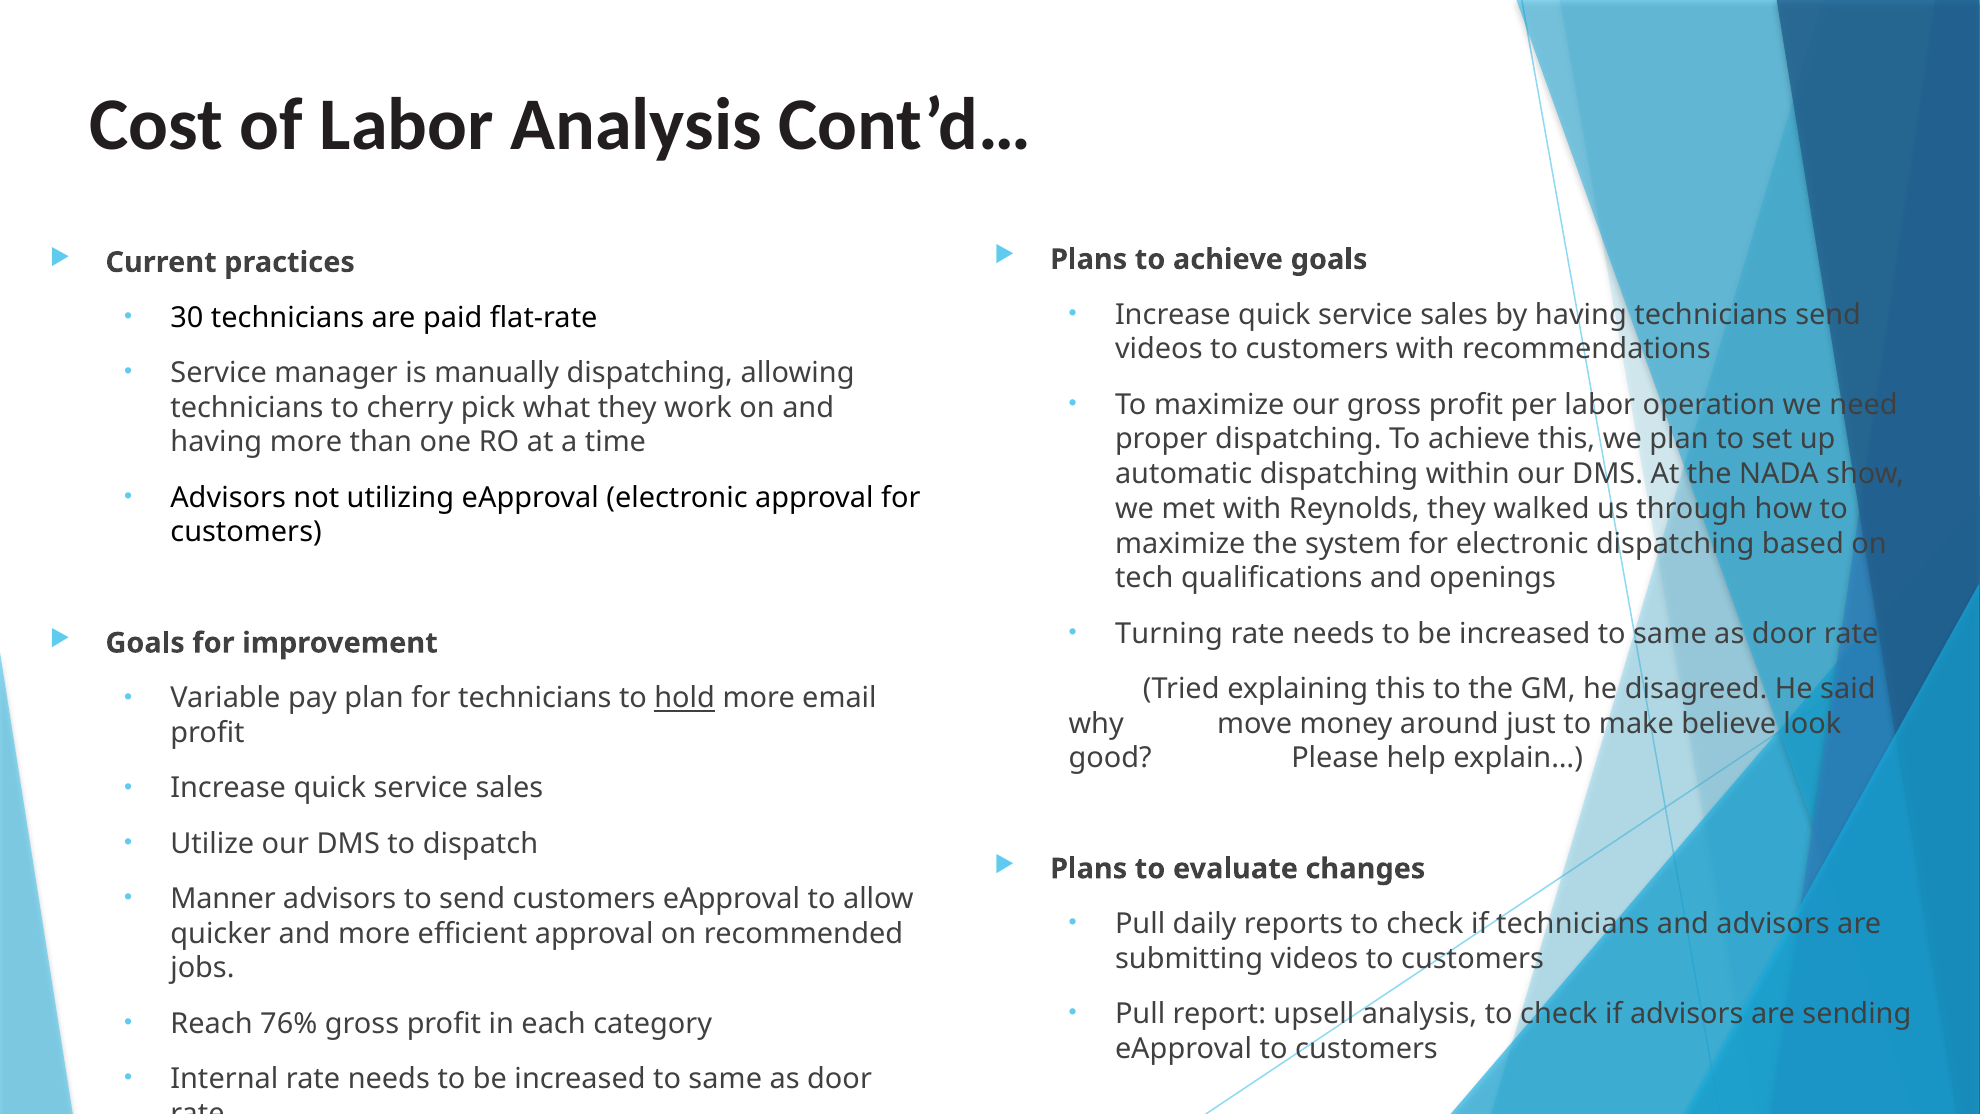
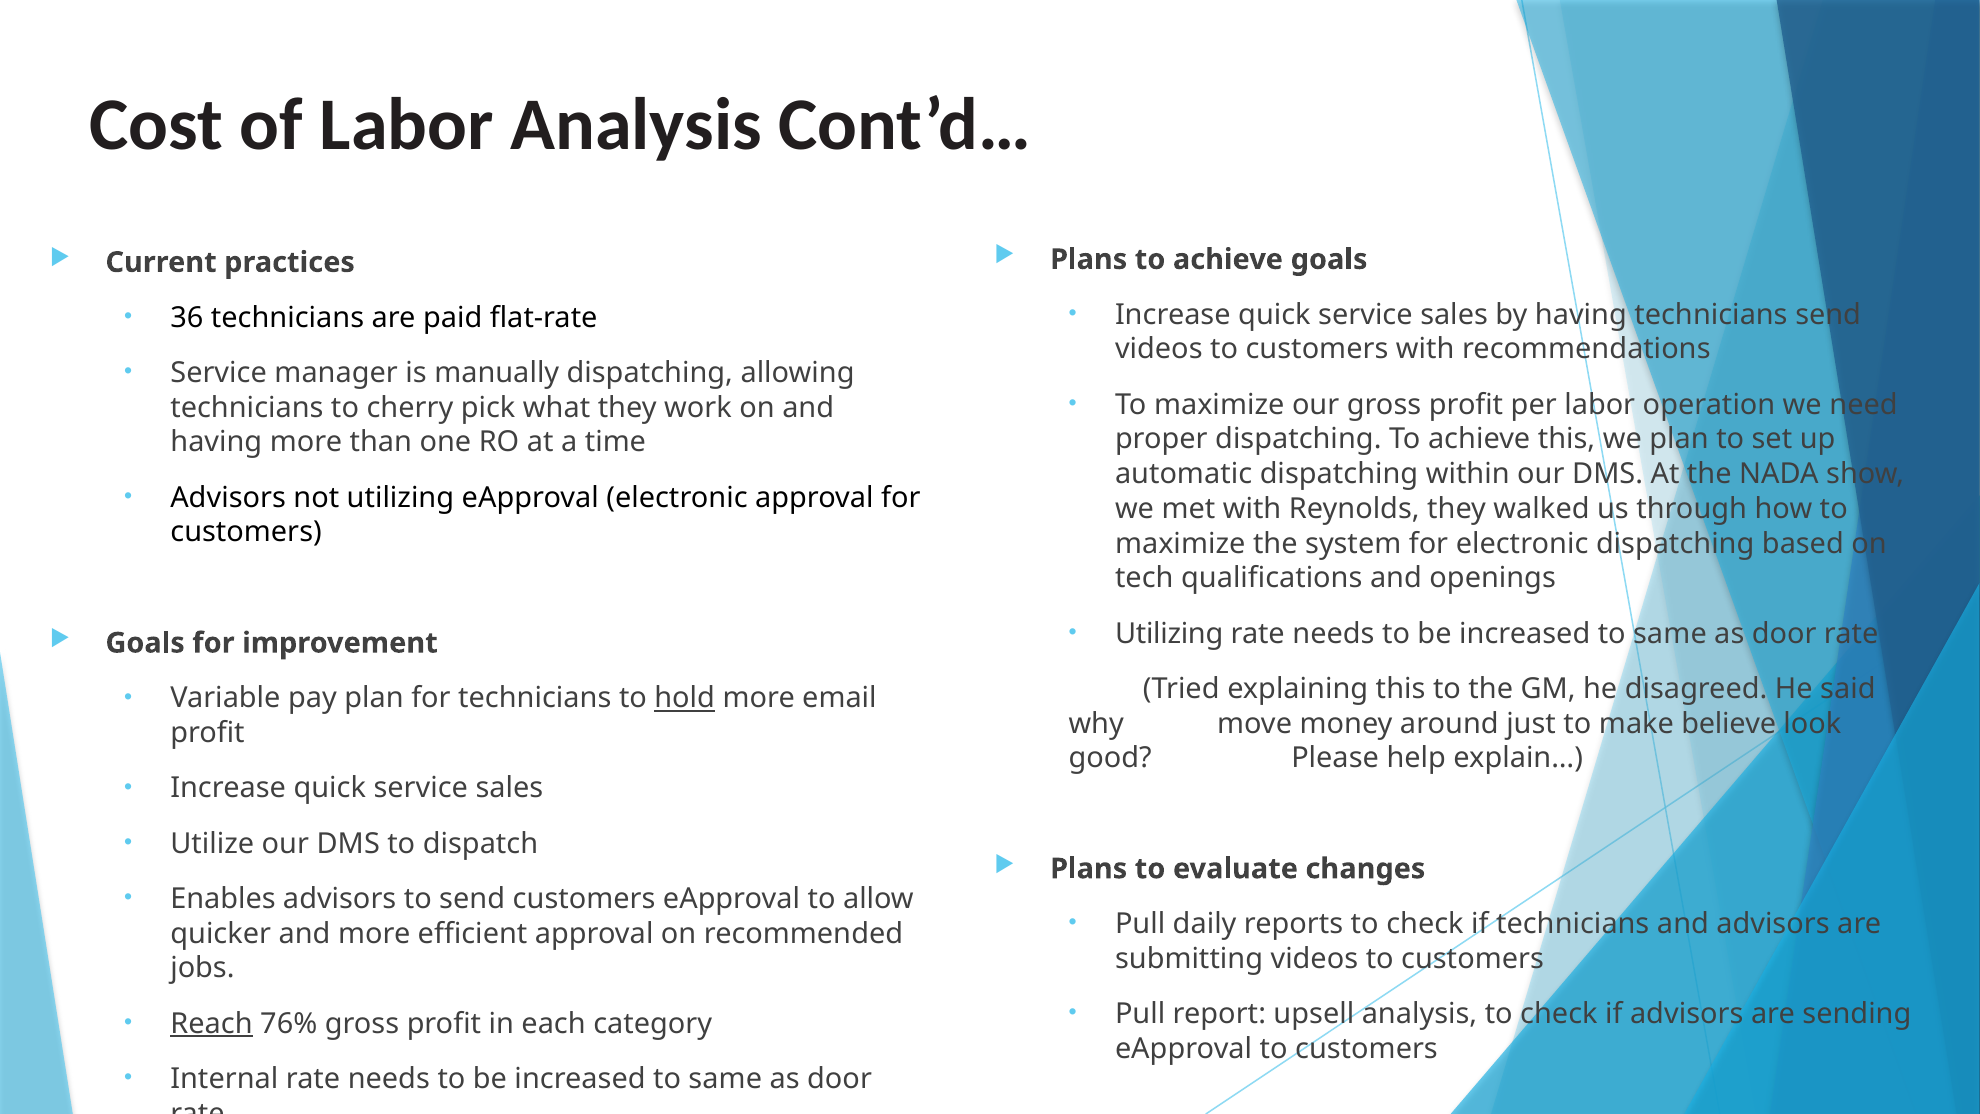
30: 30 -> 36
Turning at (1169, 633): Turning -> Utilizing
Manner: Manner -> Enables
Reach underline: none -> present
